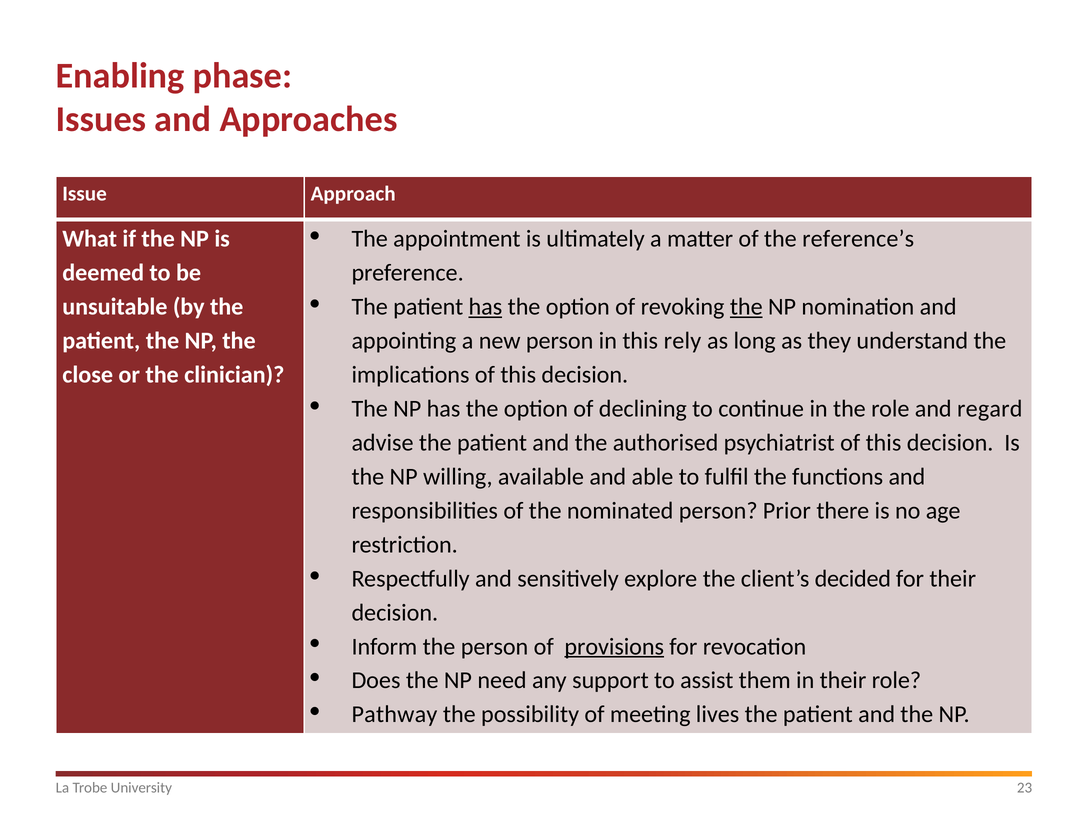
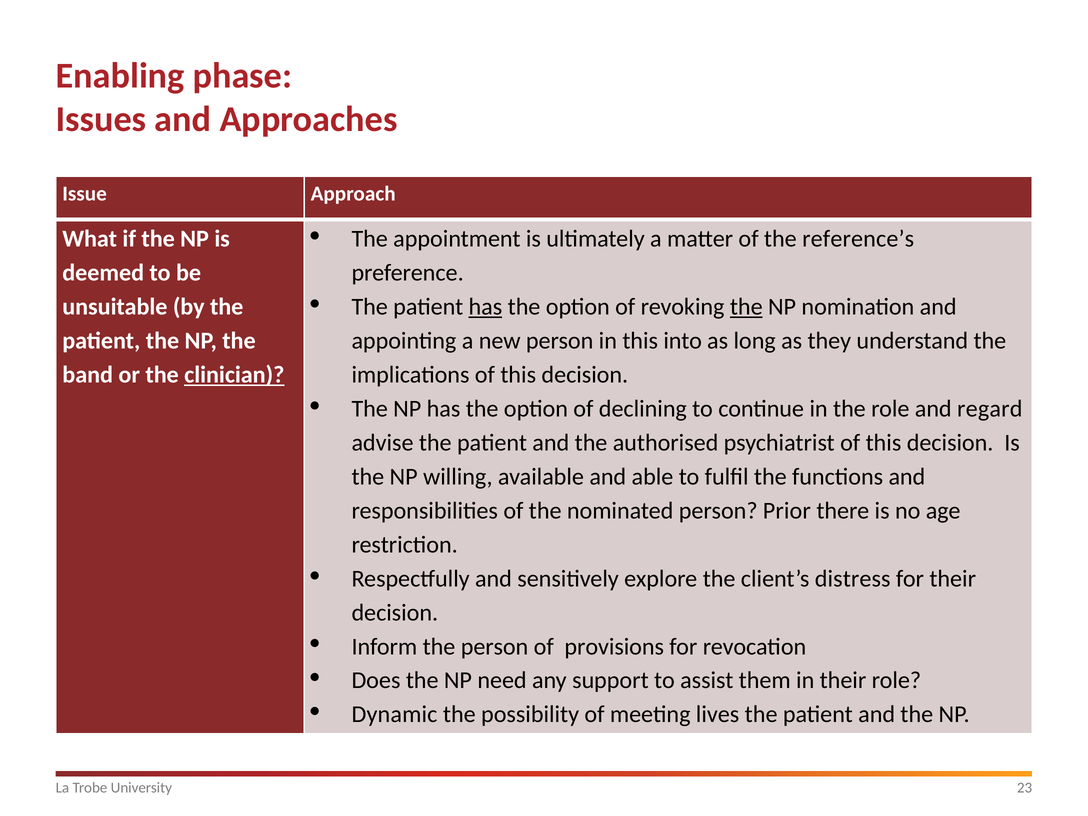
rely: rely -> into
close: close -> band
clinician underline: none -> present
decided: decided -> distress
provisions underline: present -> none
Pathway: Pathway -> Dynamic
